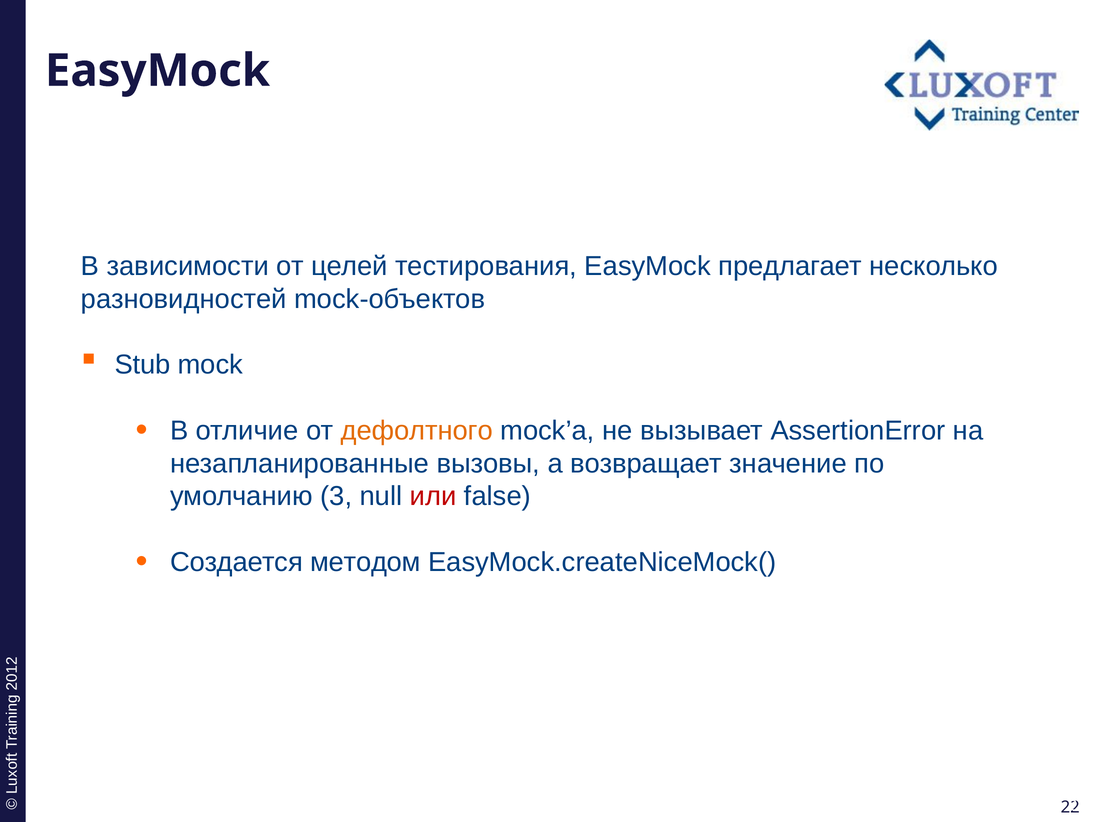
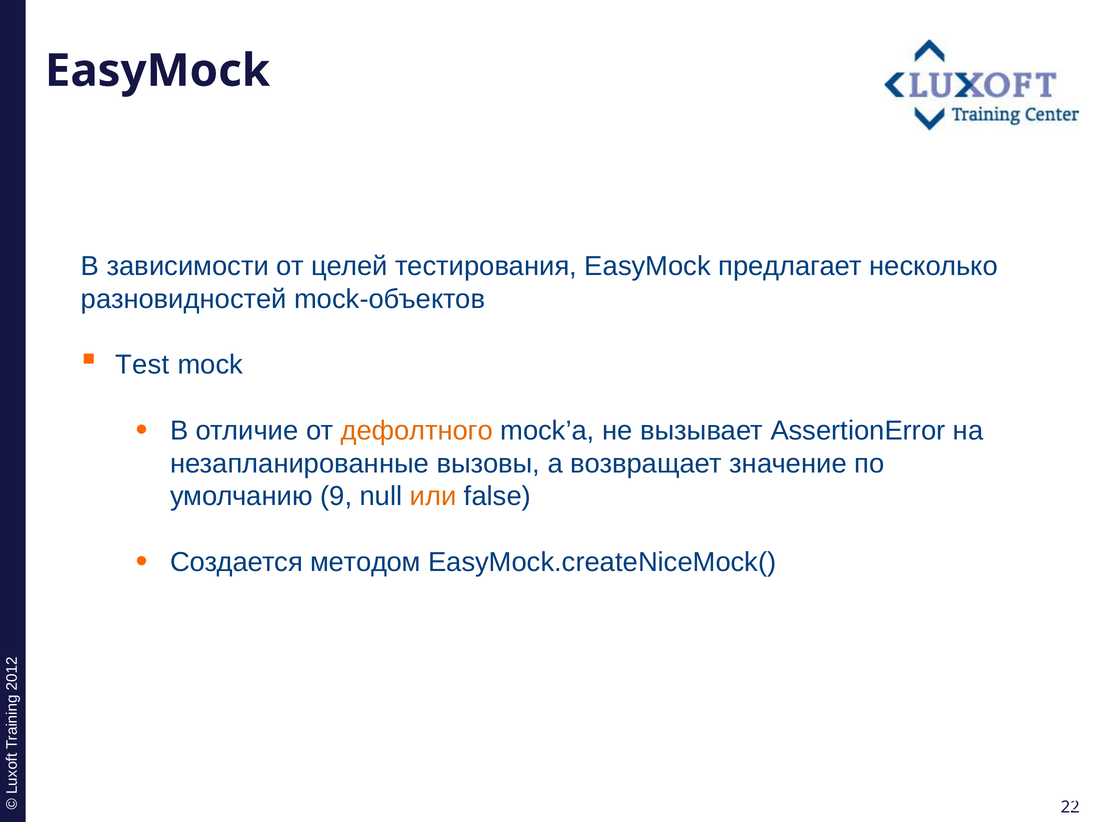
Stub: Stub -> Test
3: 3 -> 9
или colour: red -> orange
